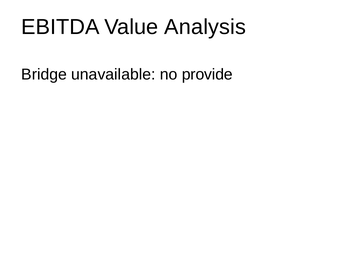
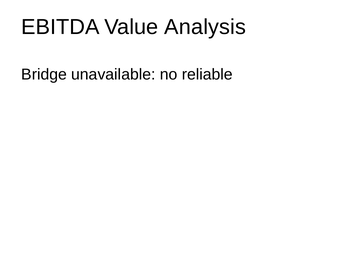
provide: provide -> reliable
